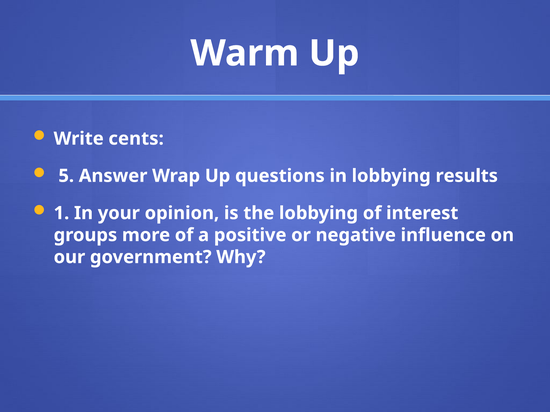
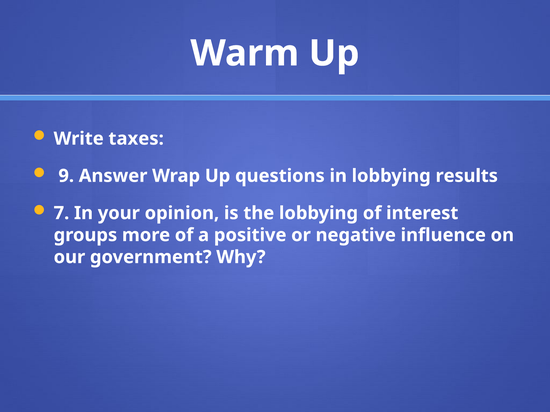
cents: cents -> taxes
5: 5 -> 9
1: 1 -> 7
